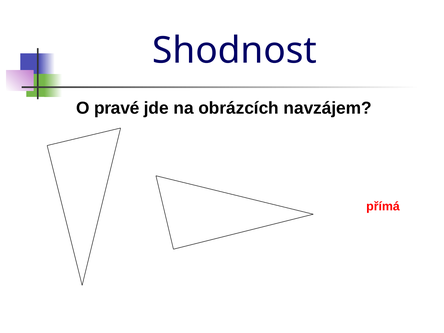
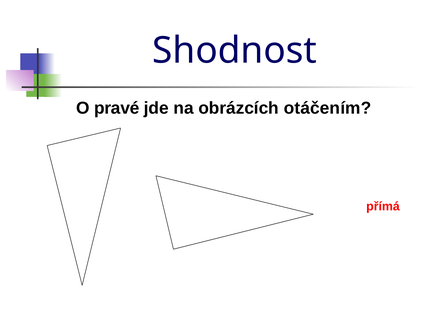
navzájem: navzájem -> otáčením
